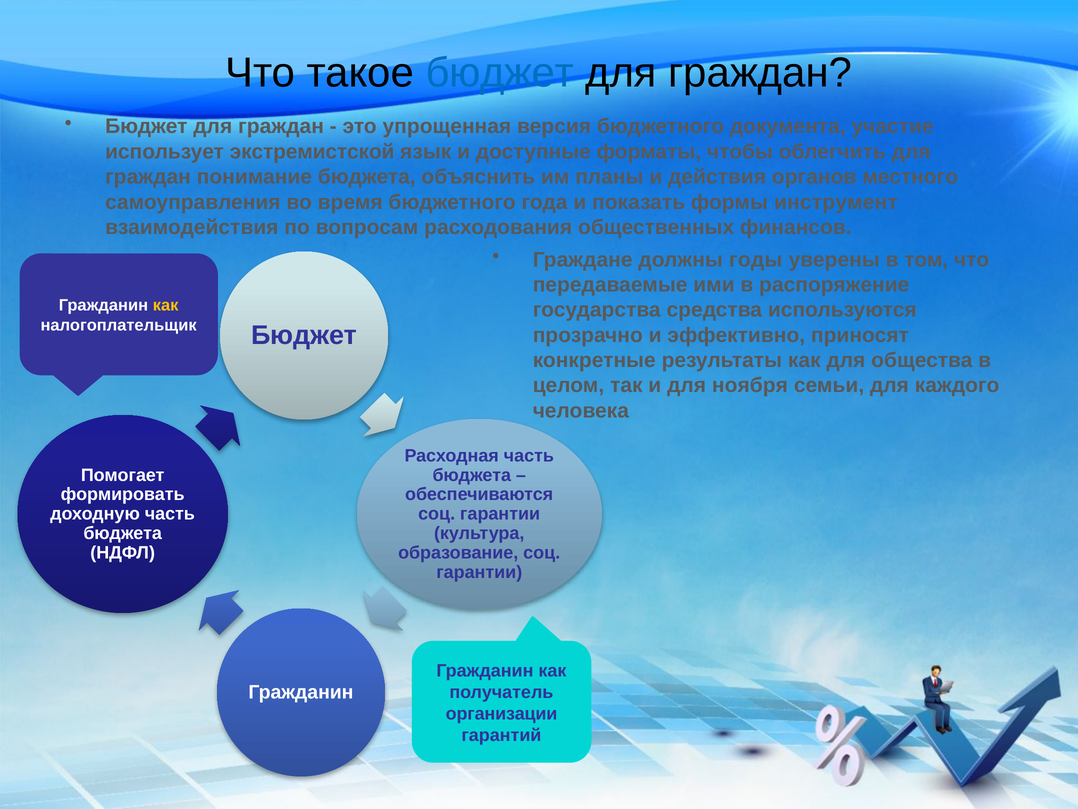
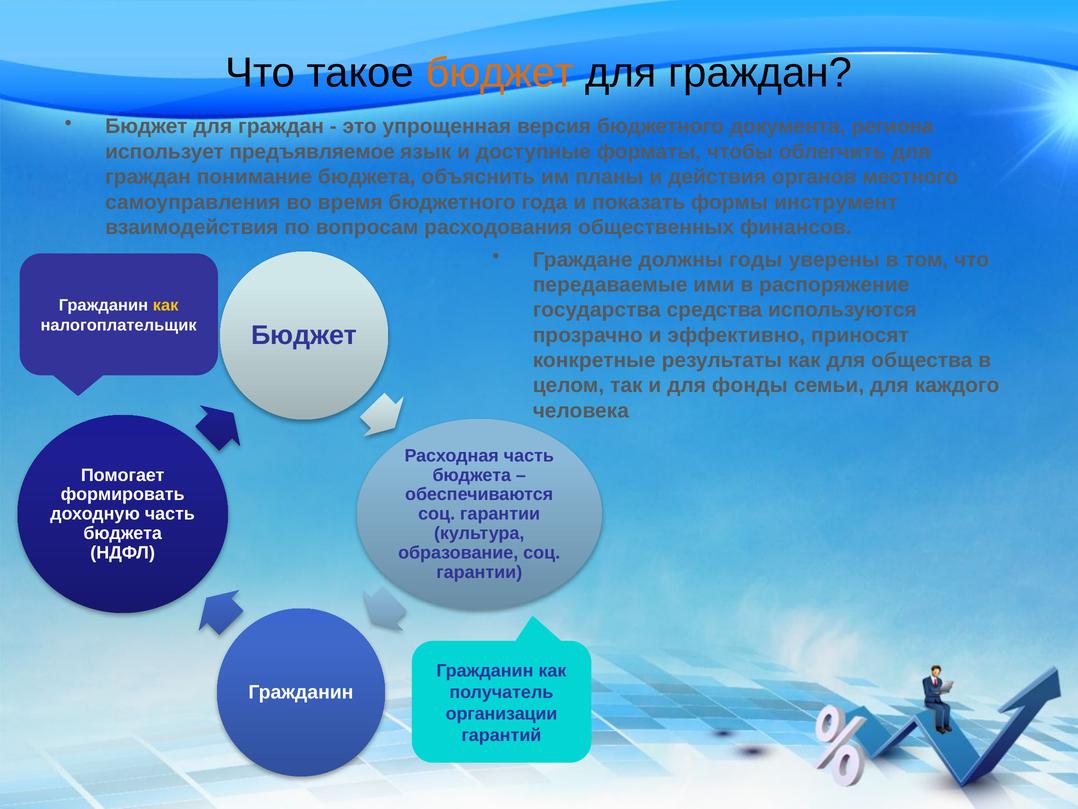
бюджет at (500, 73) colour: blue -> orange
участие: участие -> региона
экстремистской: экстремистской -> предъявляемое
ноября: ноября -> фонды
